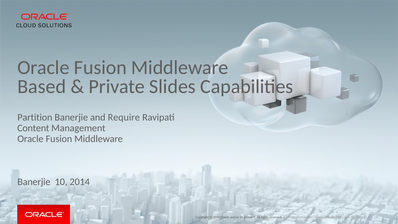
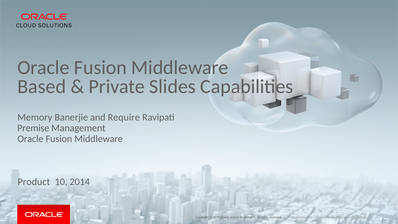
Partition: Partition -> Memory
Content: Content -> Premise
Banerjie at (34, 182): Banerjie -> Product
